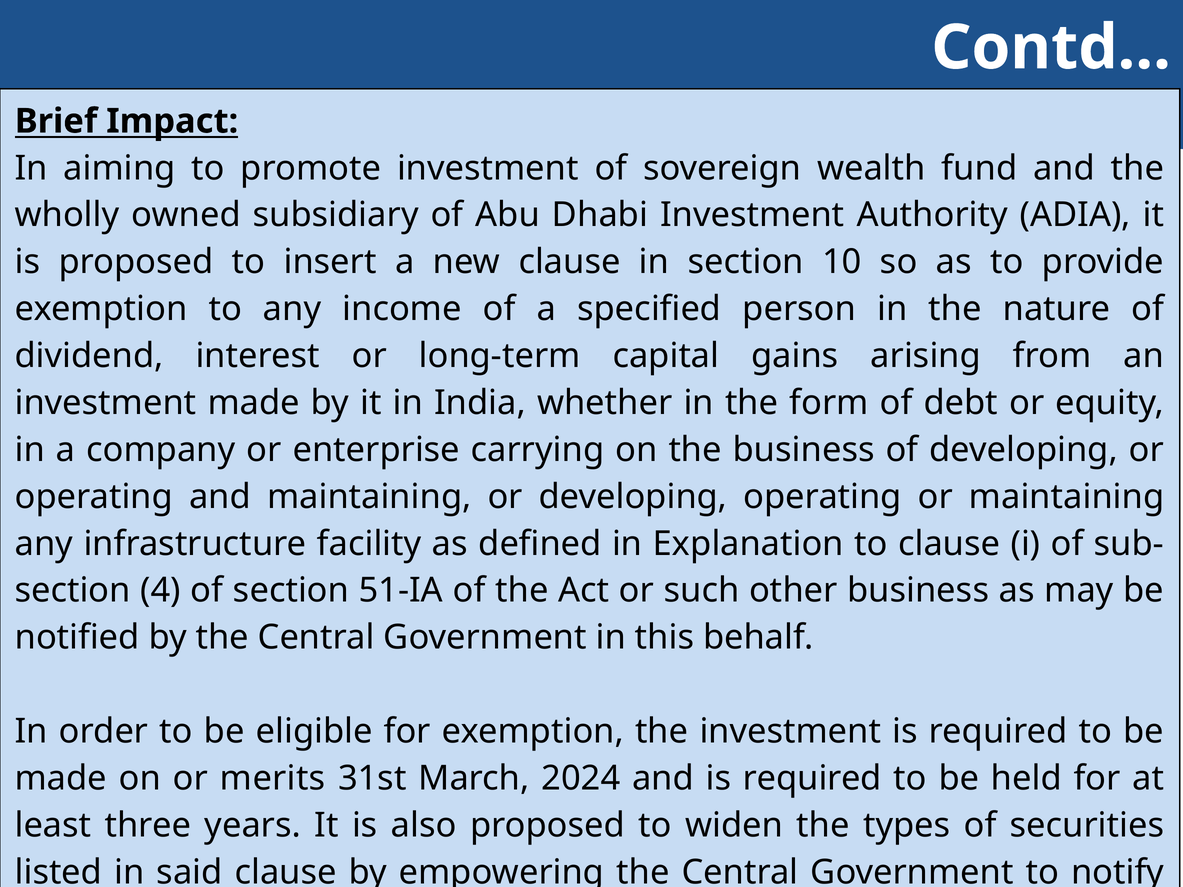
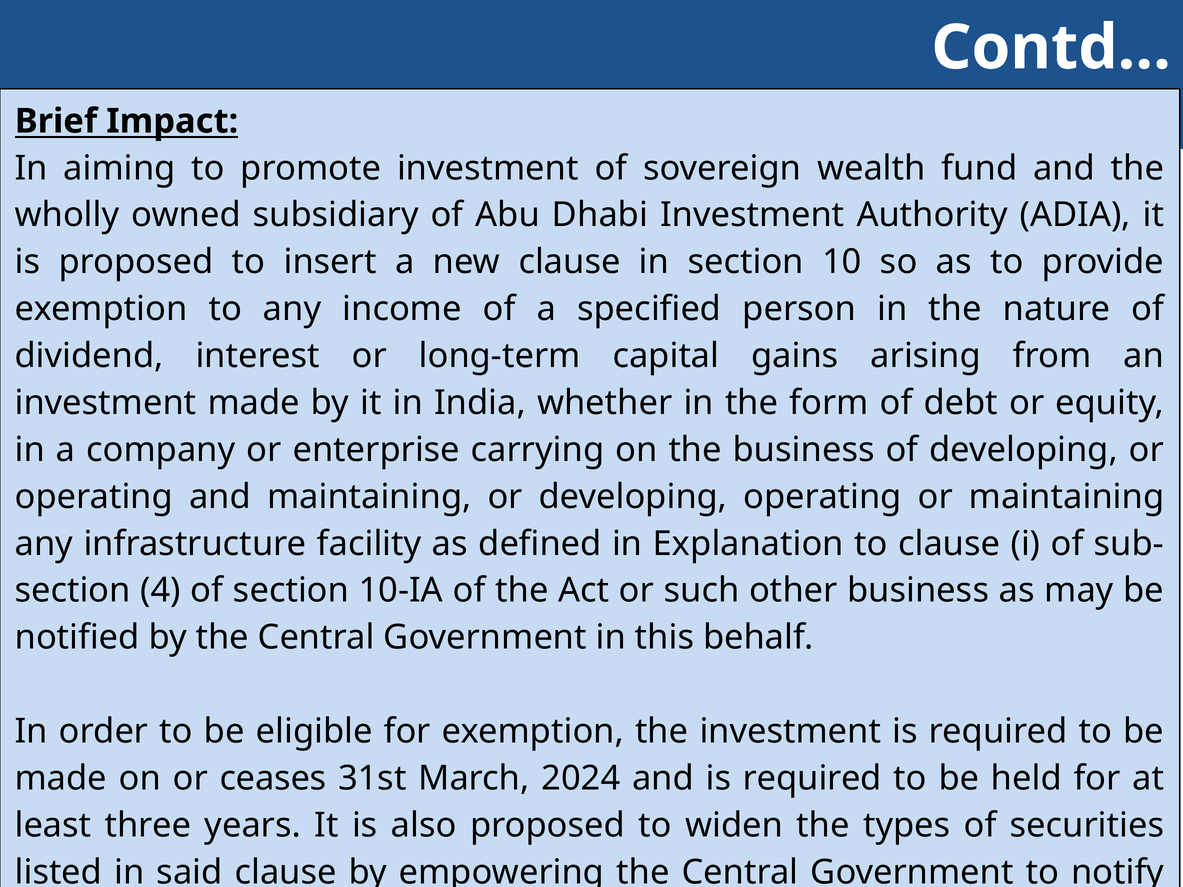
51-IA: 51-IA -> 10-IA
merits: merits -> ceases
